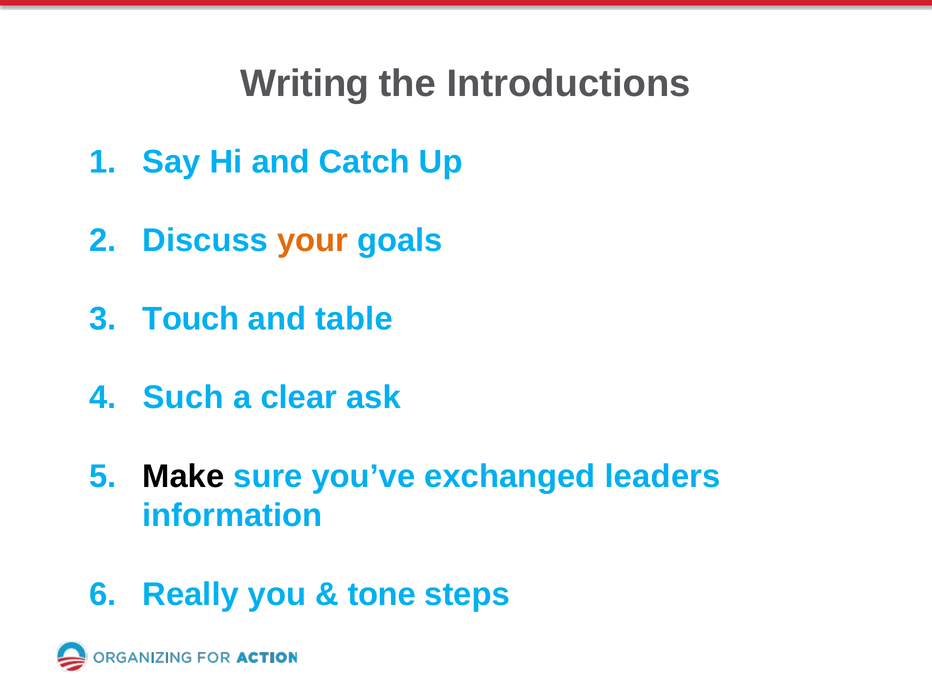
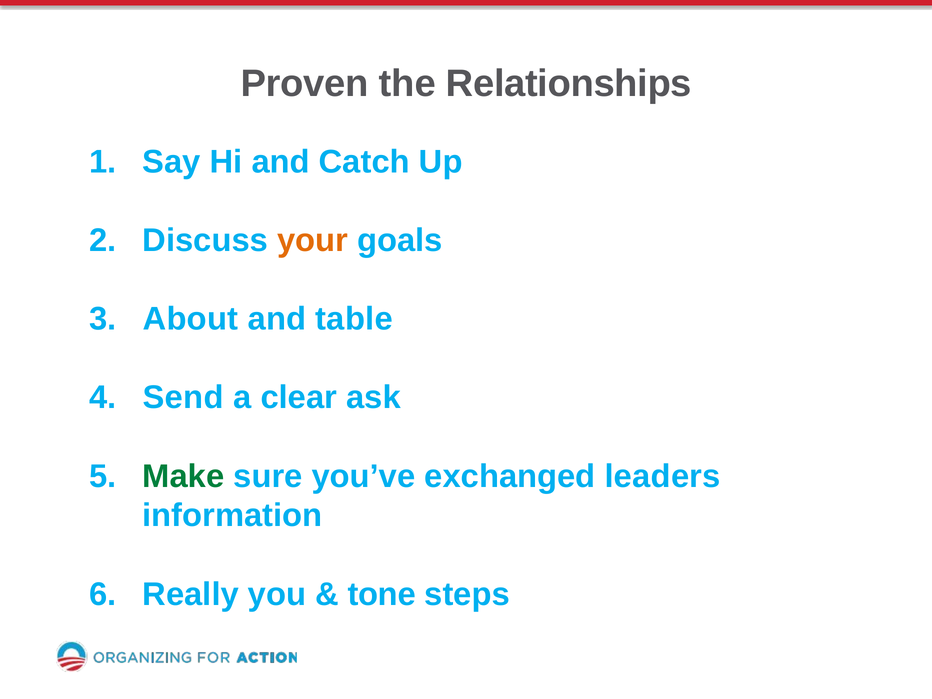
Writing: Writing -> Proven
Introductions: Introductions -> Relationships
Touch: Touch -> About
Such: Such -> Send
Make colour: black -> green
